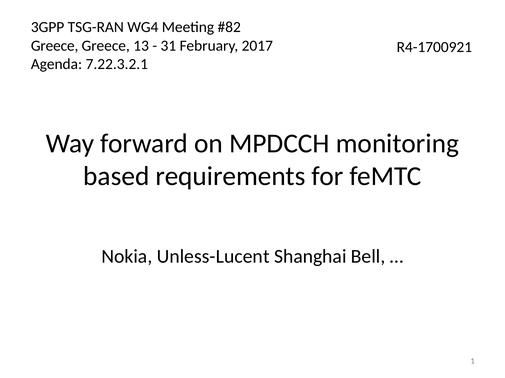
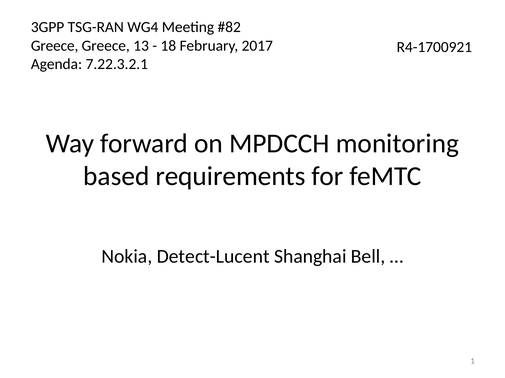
31: 31 -> 18
Unless-Lucent: Unless-Lucent -> Detect-Lucent
